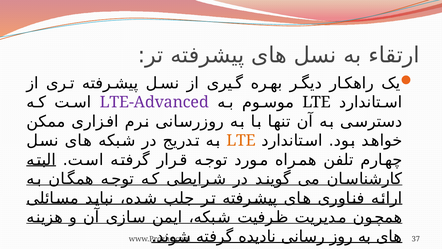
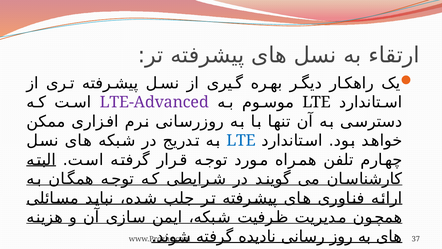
LTE at (241, 140) colour: orange -> blue
